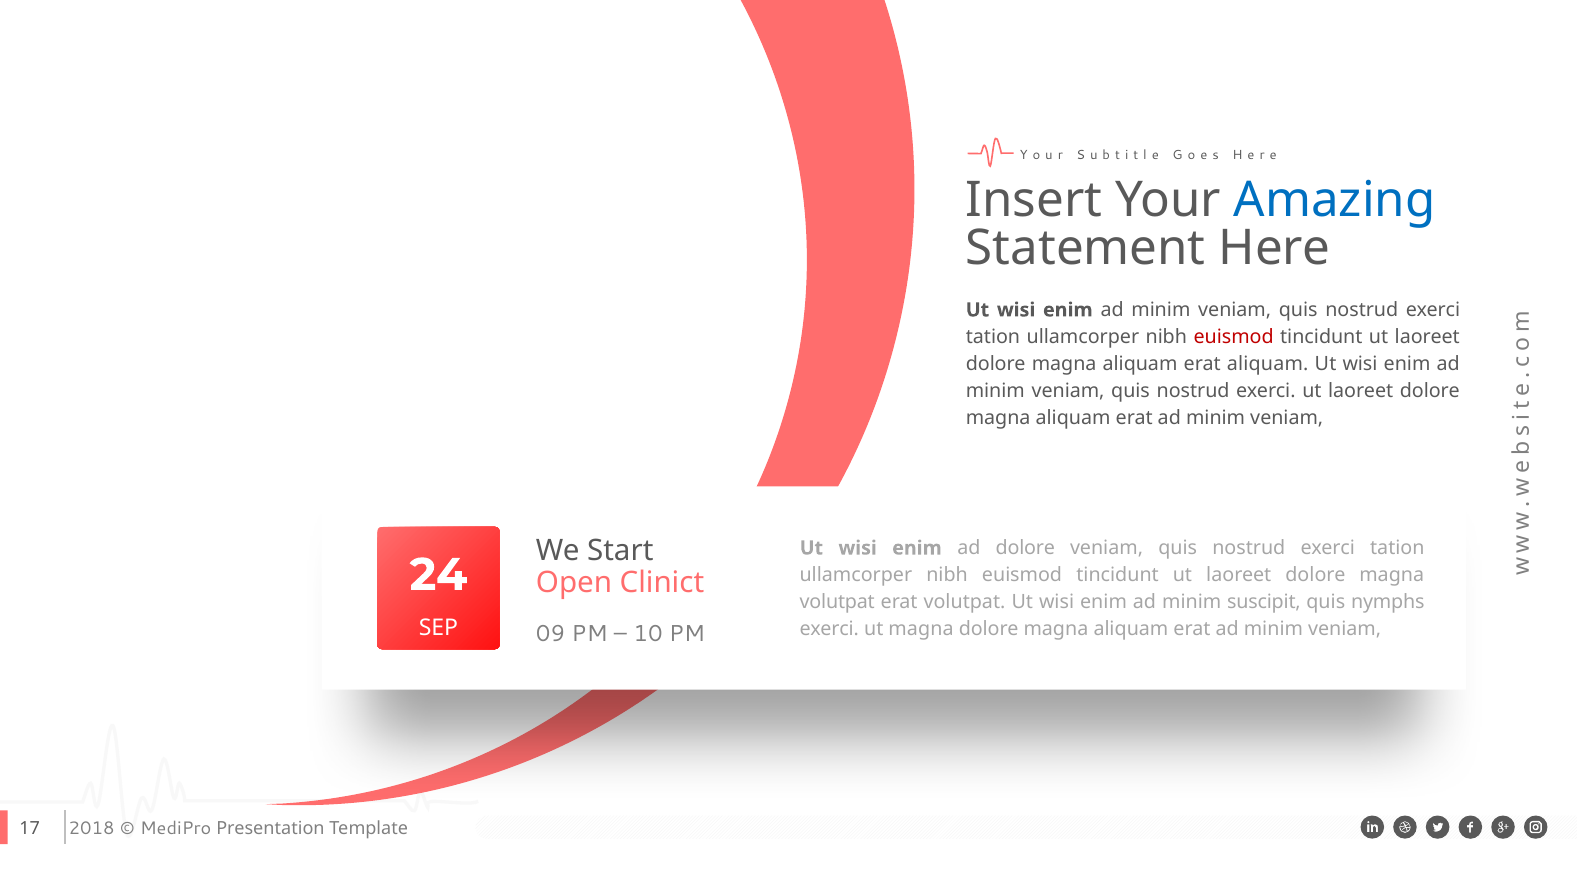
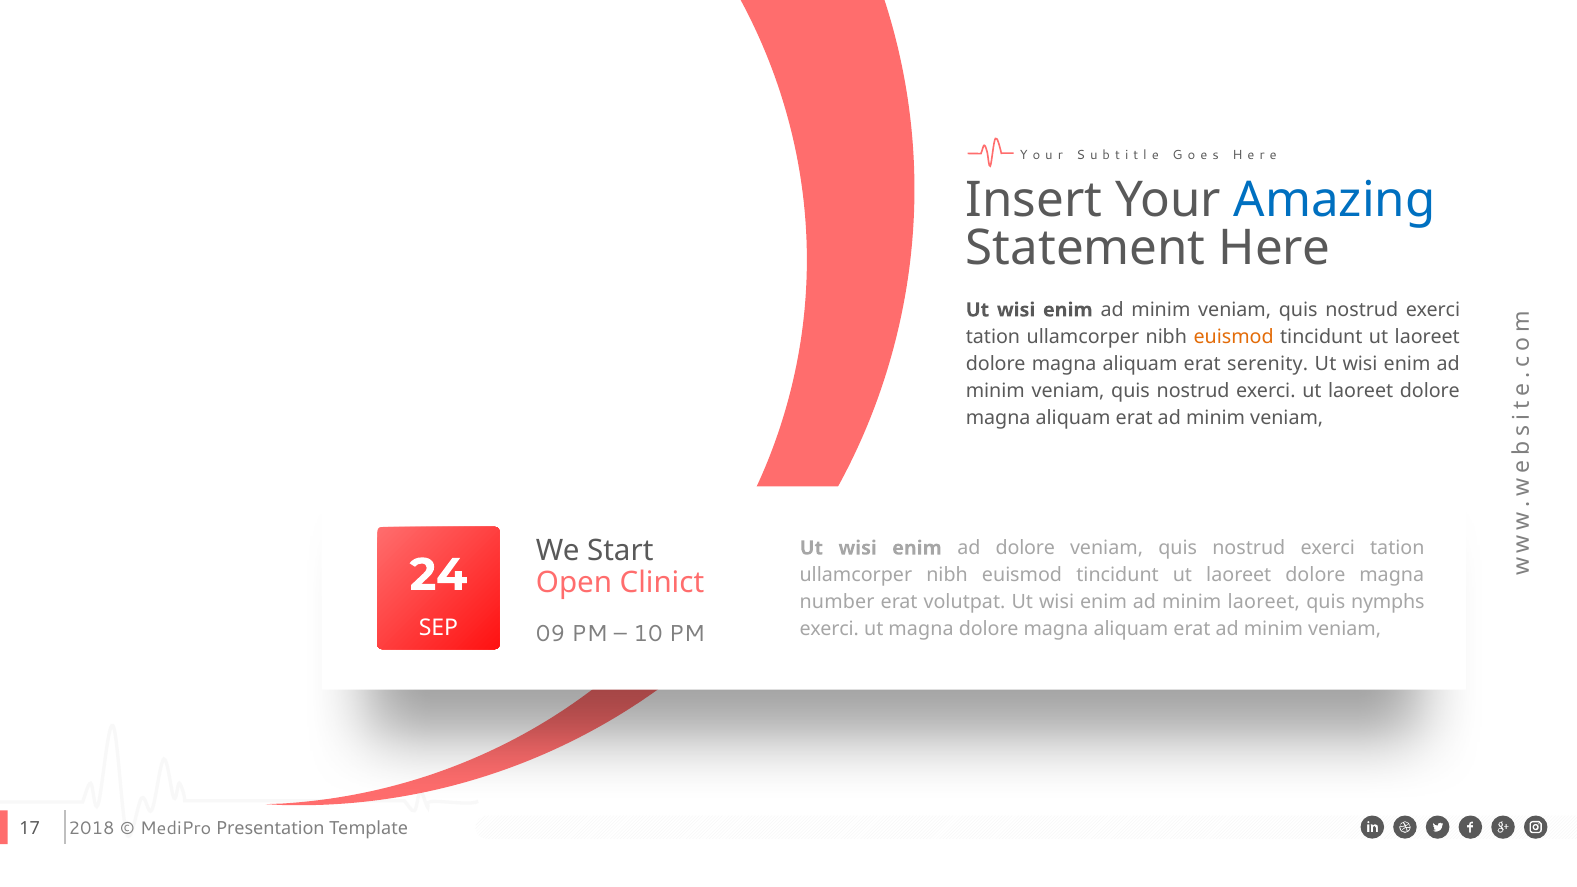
euismod at (1234, 337) colour: red -> orange
erat aliquam: aliquam -> serenity
volutpat at (837, 602): volutpat -> number
minim suscipit: suscipit -> laoreet
